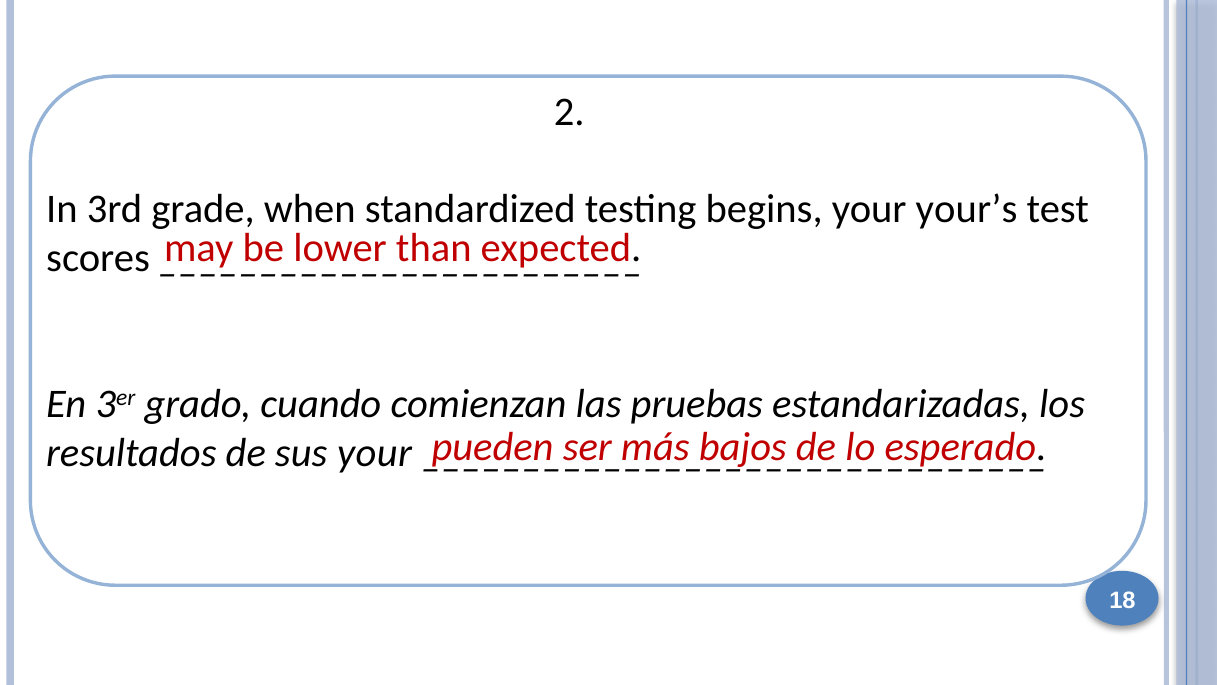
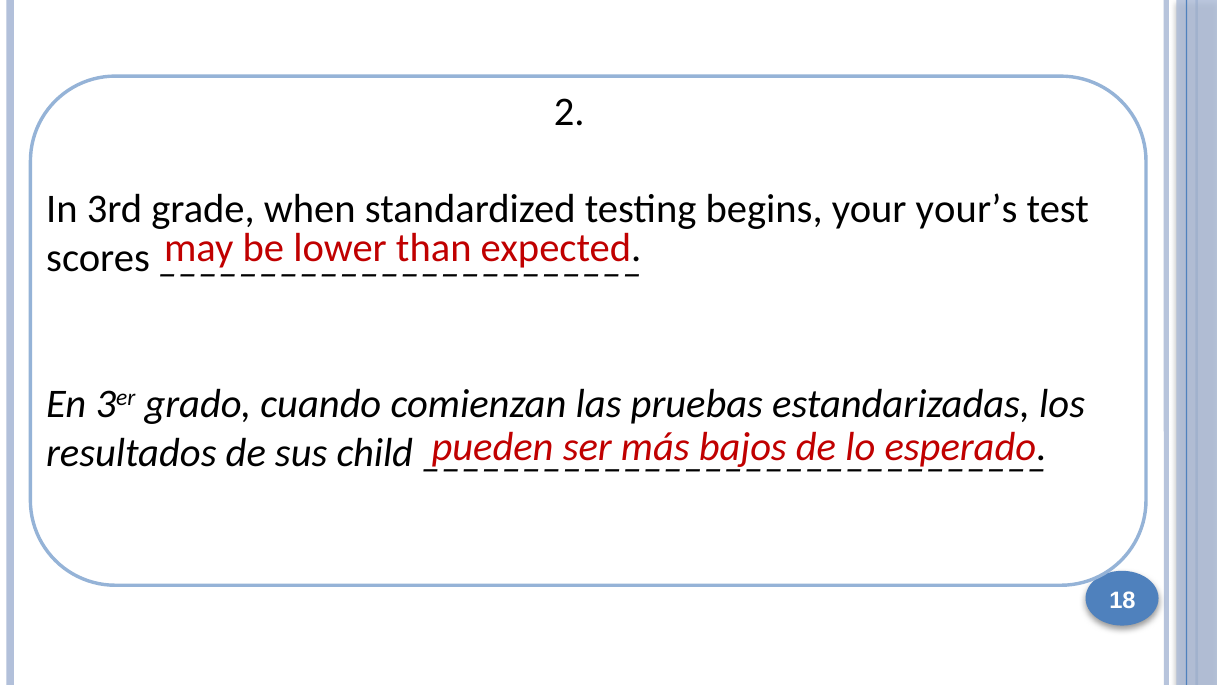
your at (374, 452): your -> child
